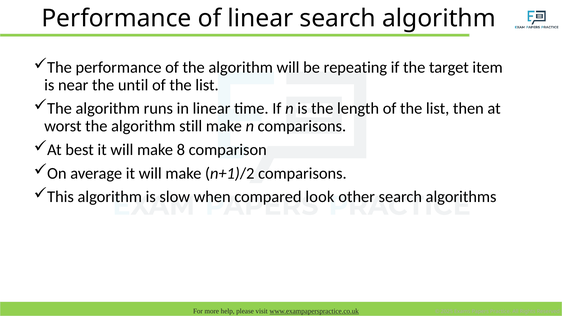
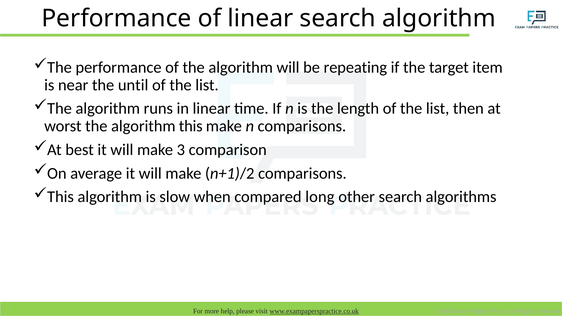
algorithm still: still -> this
8: 8 -> 3
look: look -> long
